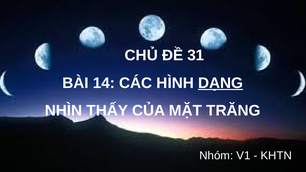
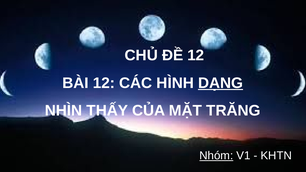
ĐỀ 31: 31 -> 12
BÀI 14: 14 -> 12
Nhóm underline: none -> present
